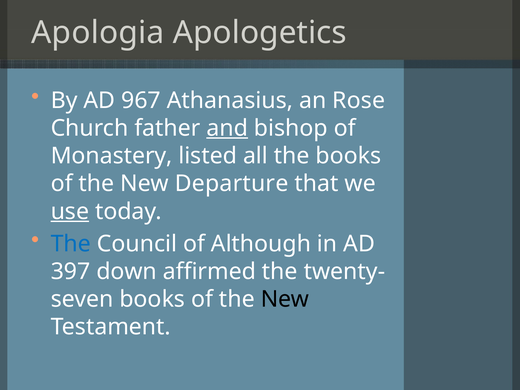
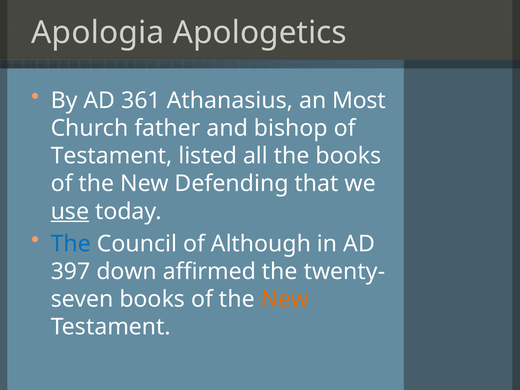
967: 967 -> 361
Rose: Rose -> Most
and underline: present -> none
Monastery at (112, 156): Monastery -> Testament
Departure: Departure -> Defending
New at (285, 299) colour: black -> orange
